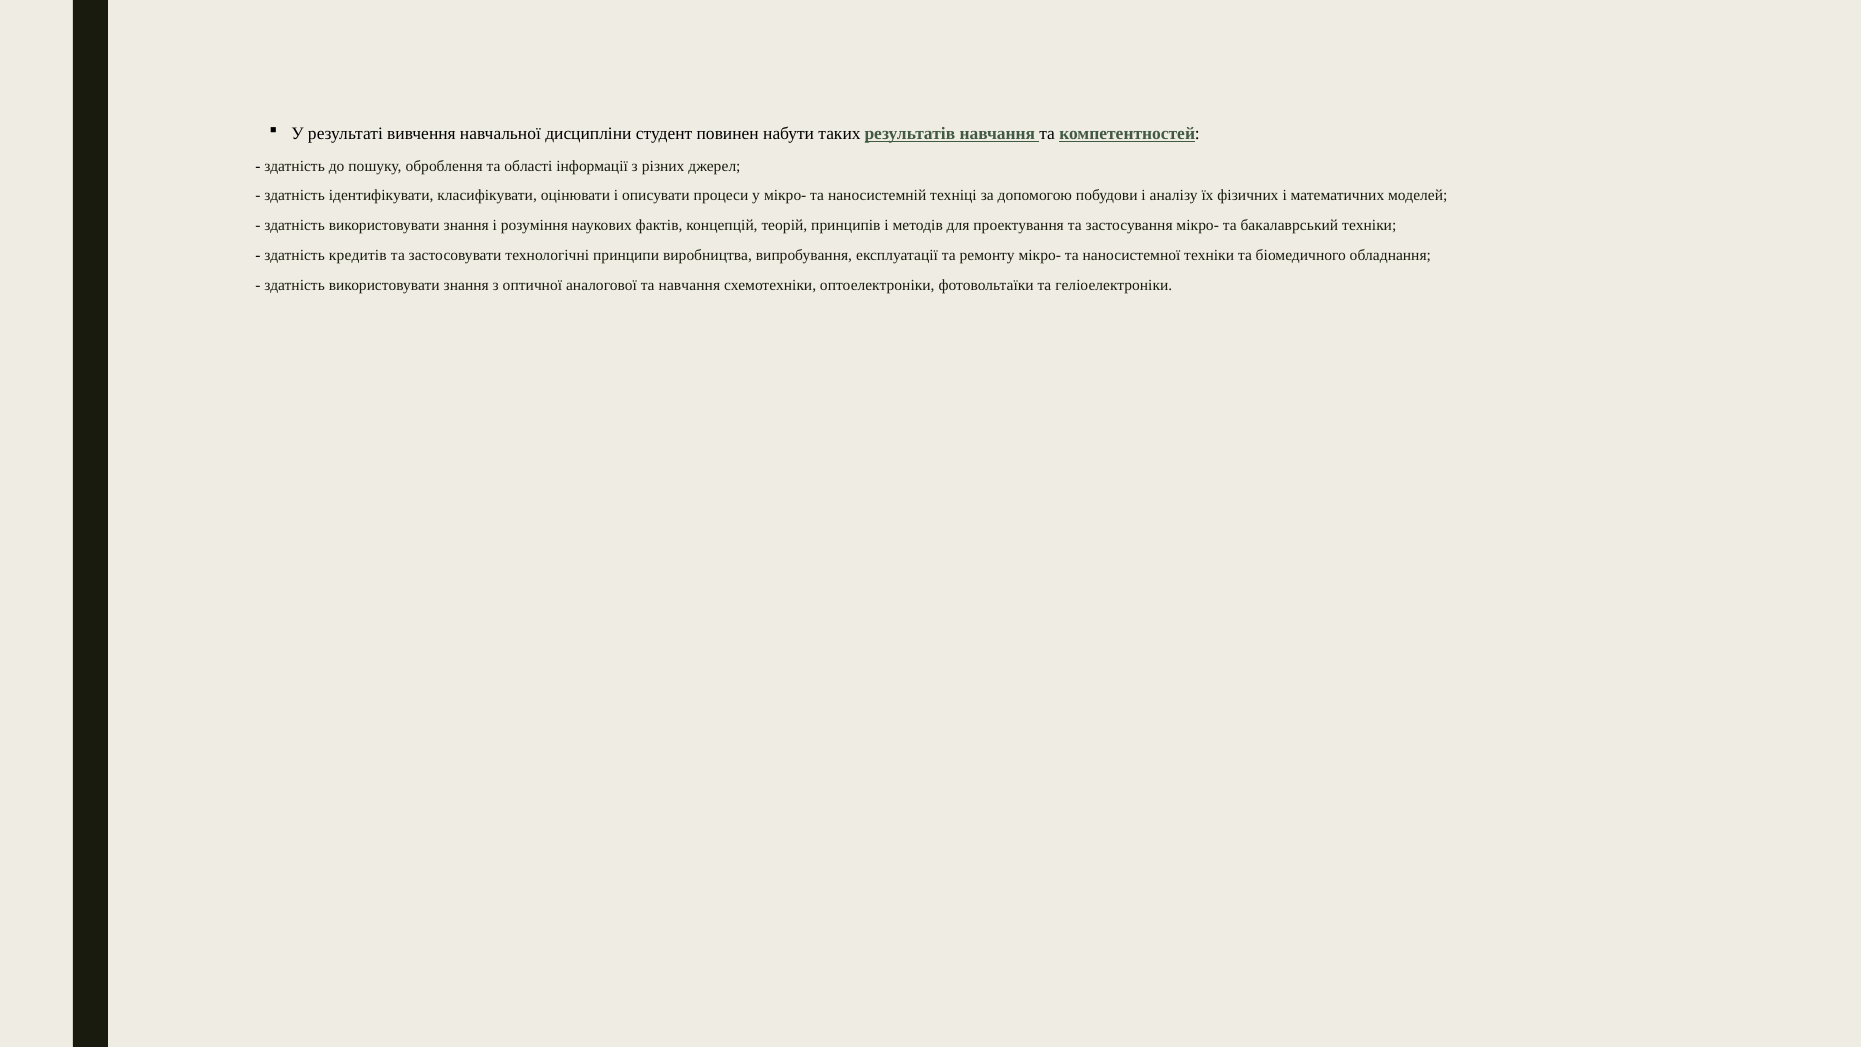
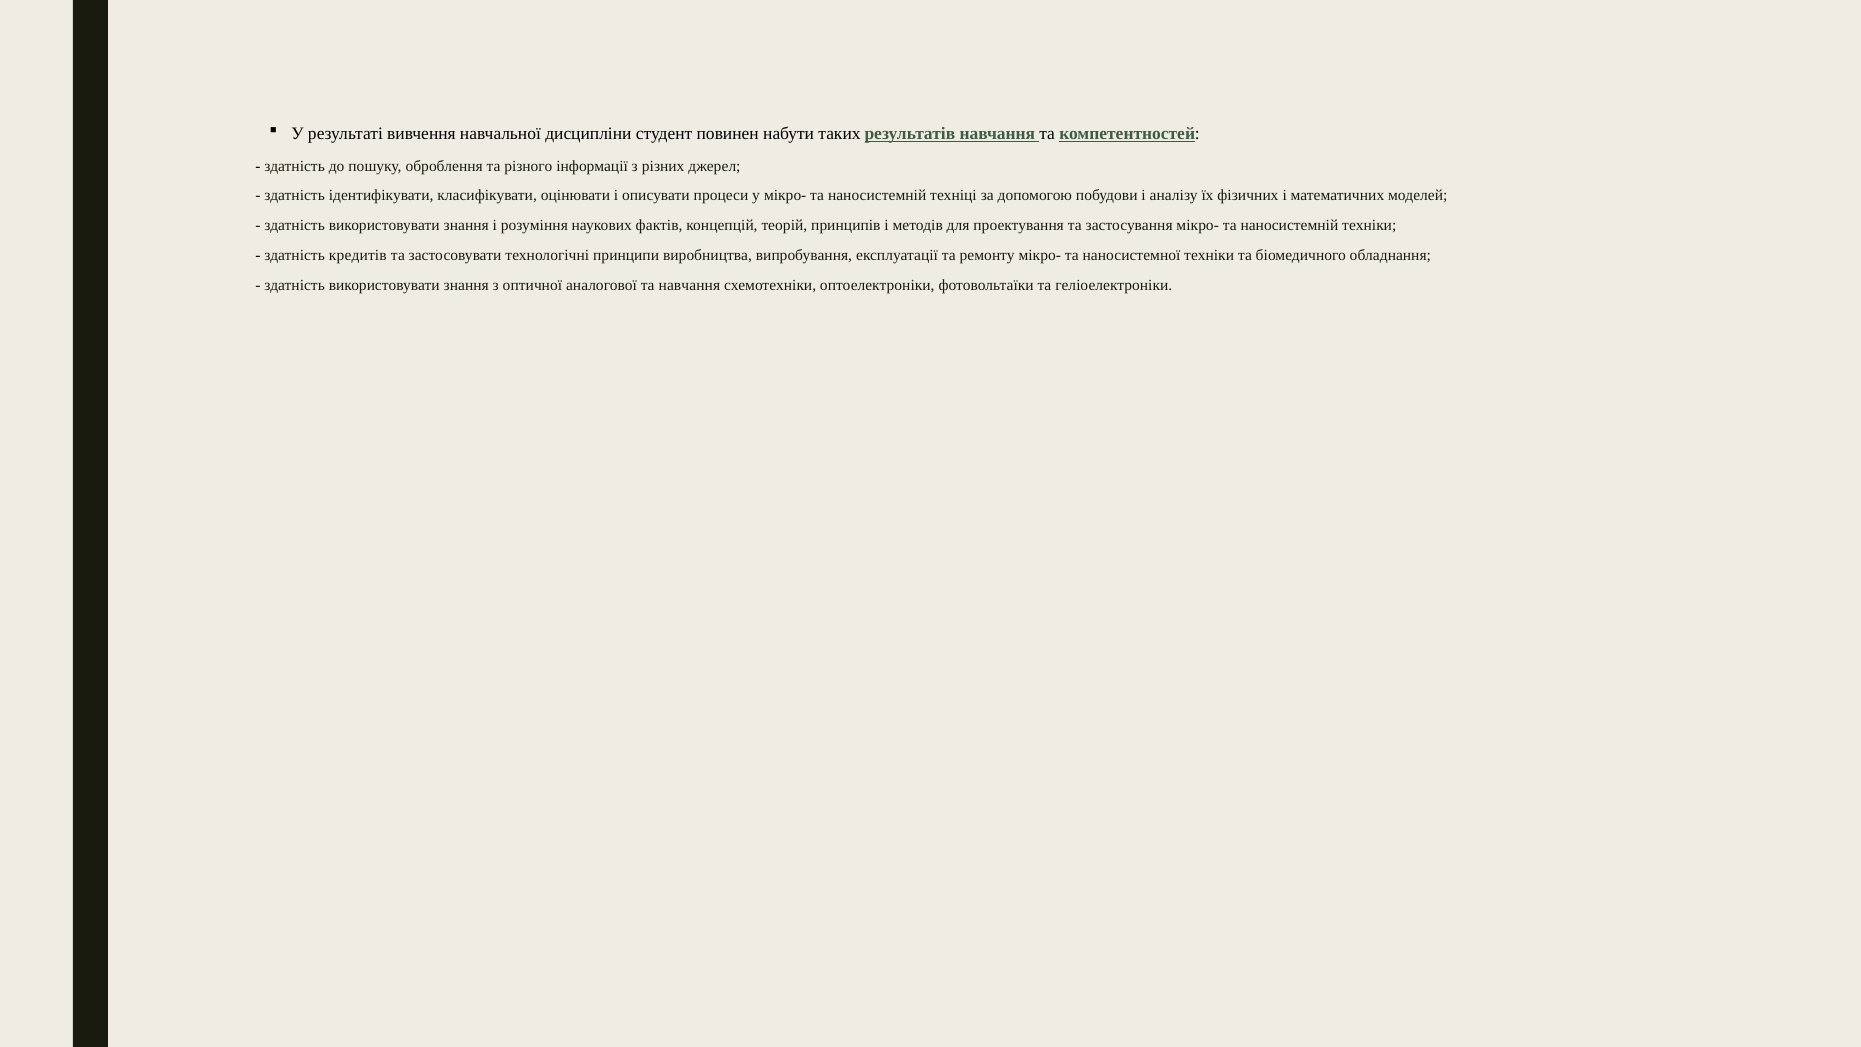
області: області -> різного
застосування мікро- та бакалаврський: бакалаврський -> наносистемній
